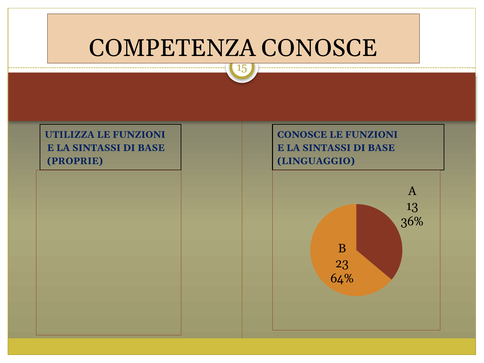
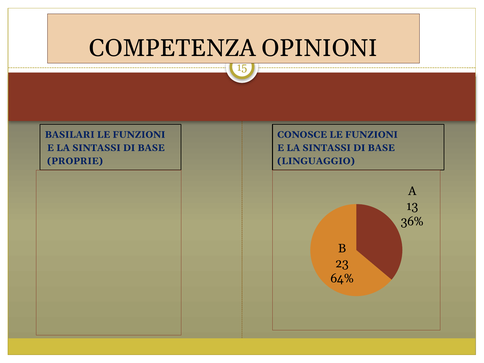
COMPETENZA CONOSCE: CONOSCE -> OPINIONI
UTILIZZA: UTILIZZA -> BASILARI
